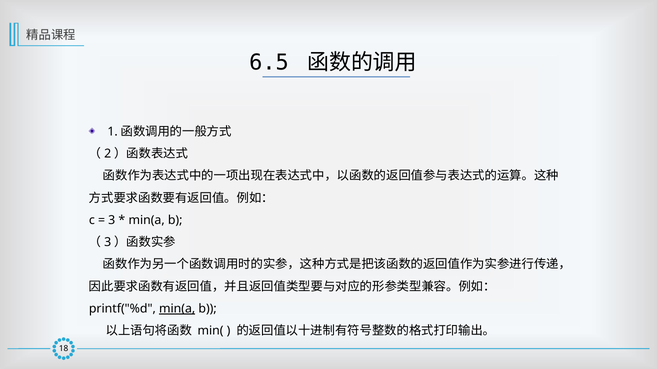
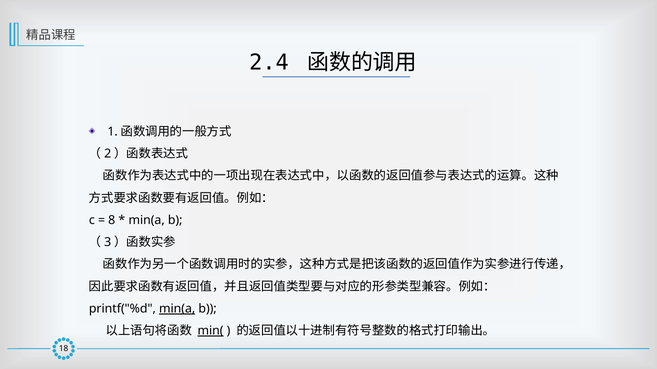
6.5: 6.5 -> 2.4
3: 3 -> 8
min( underline: none -> present
